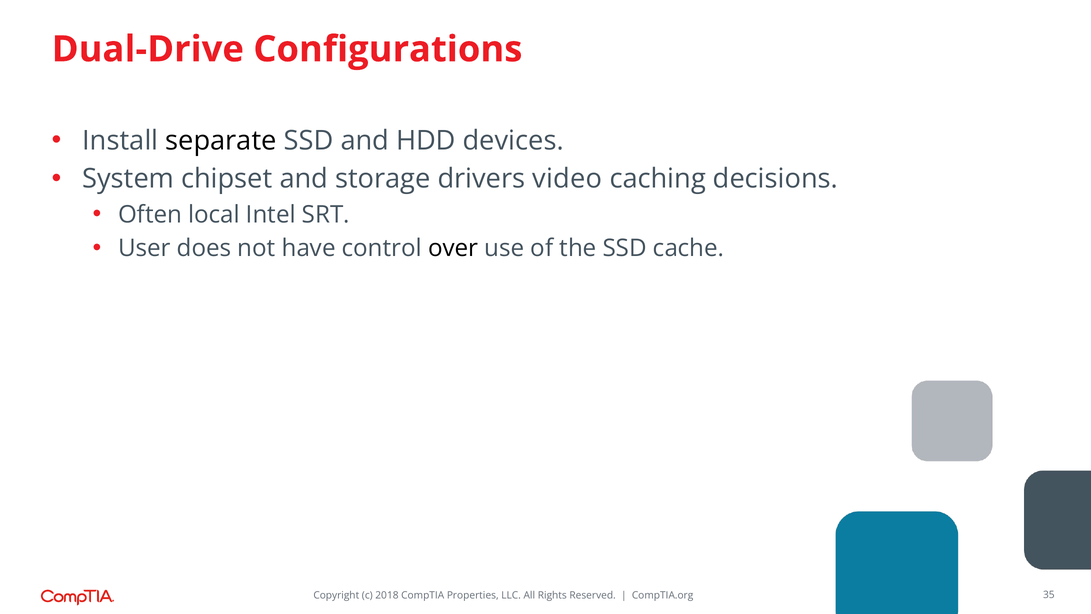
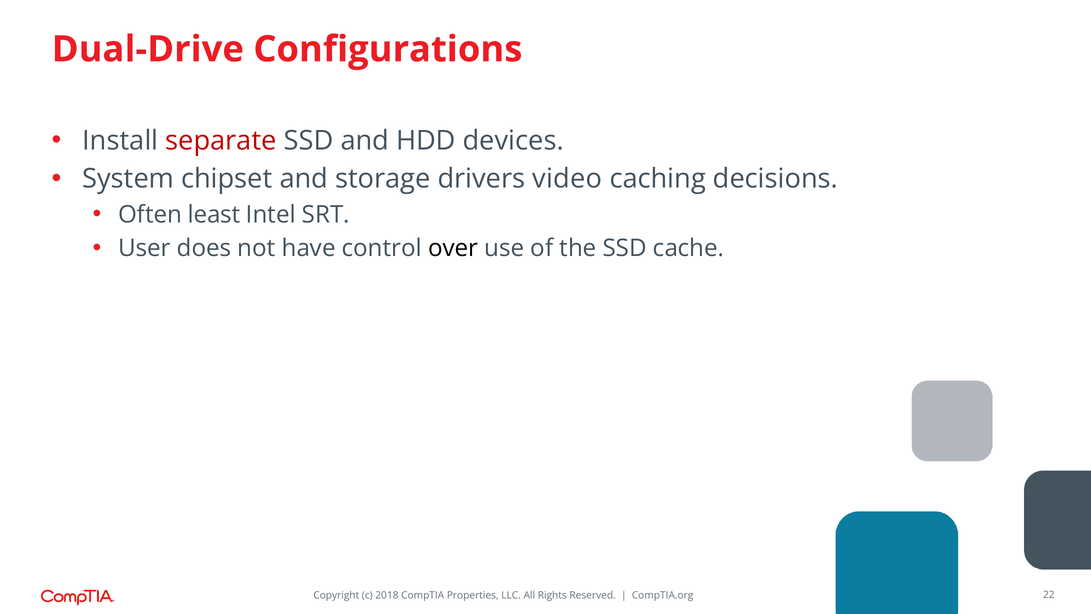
separate colour: black -> red
local: local -> least
35: 35 -> 22
